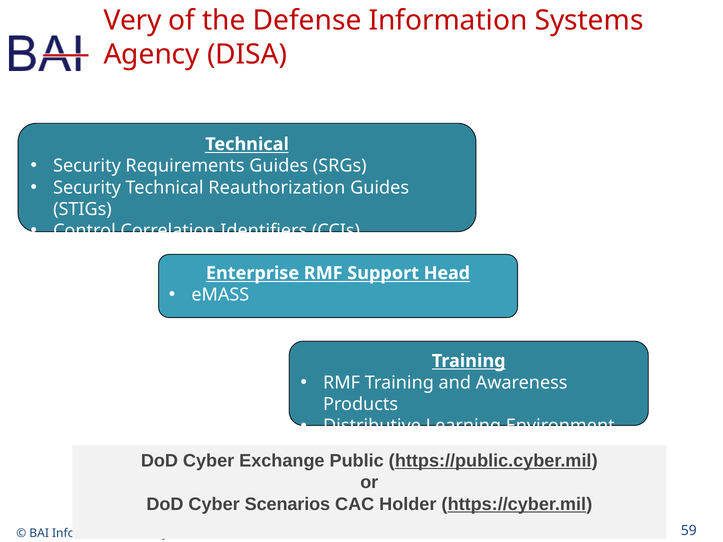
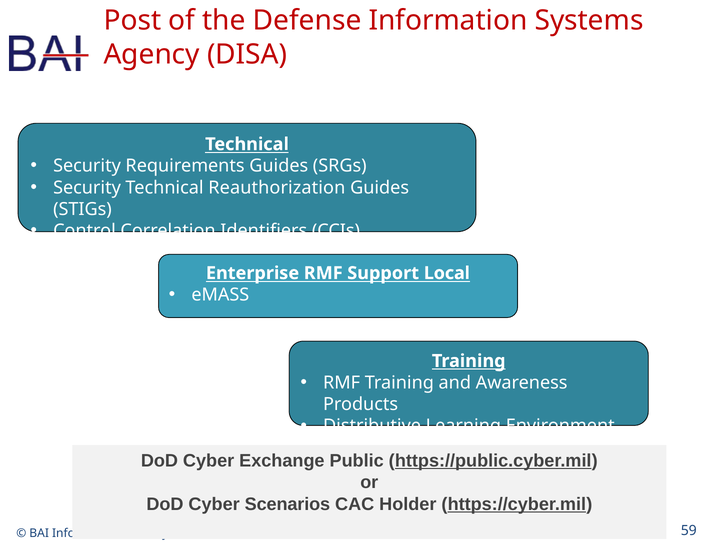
Very: Very -> Post
Head: Head -> Local
